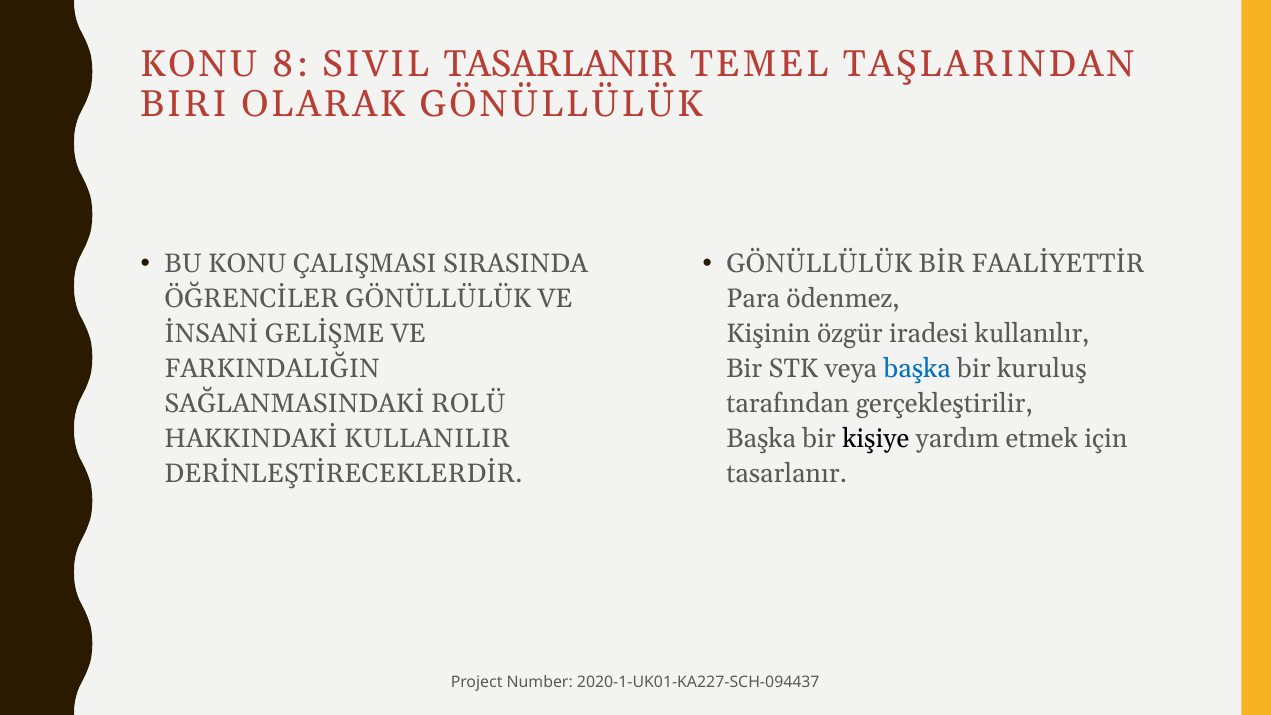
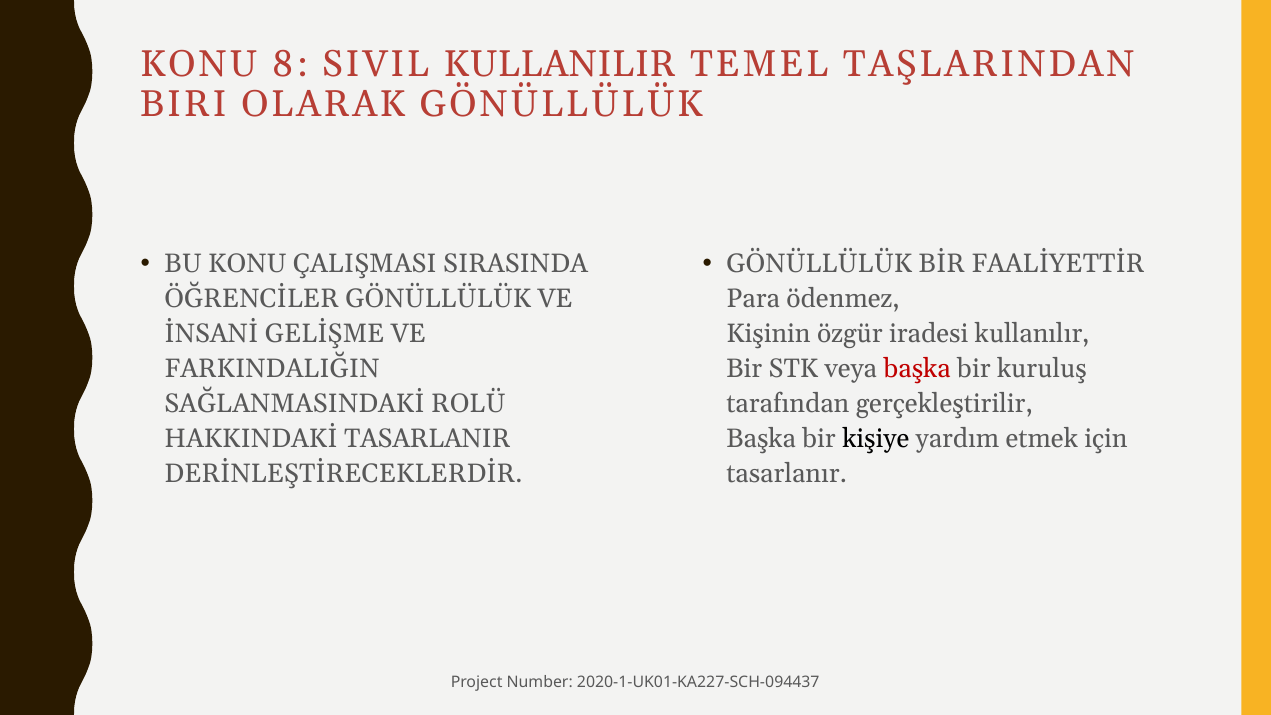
TASARLANIR: TASARLANIR -> KULLANILIR
başka at (917, 369) colour: blue -> red
KULLANILIR: KULLANILIR -> TASARLANIR
